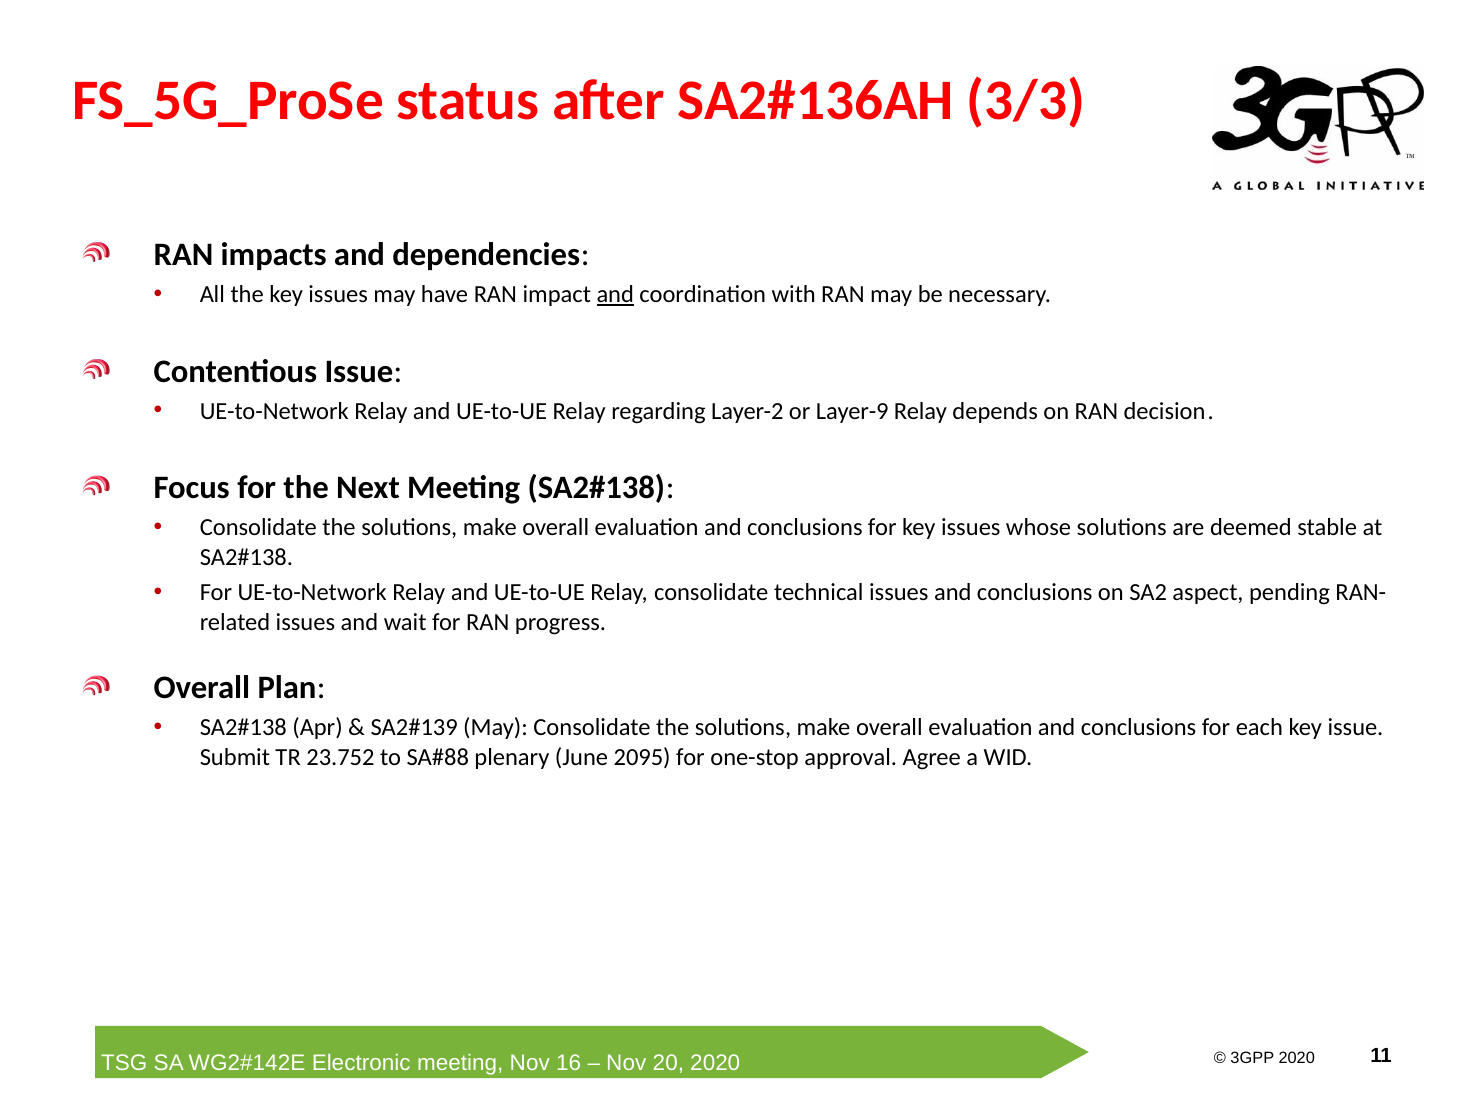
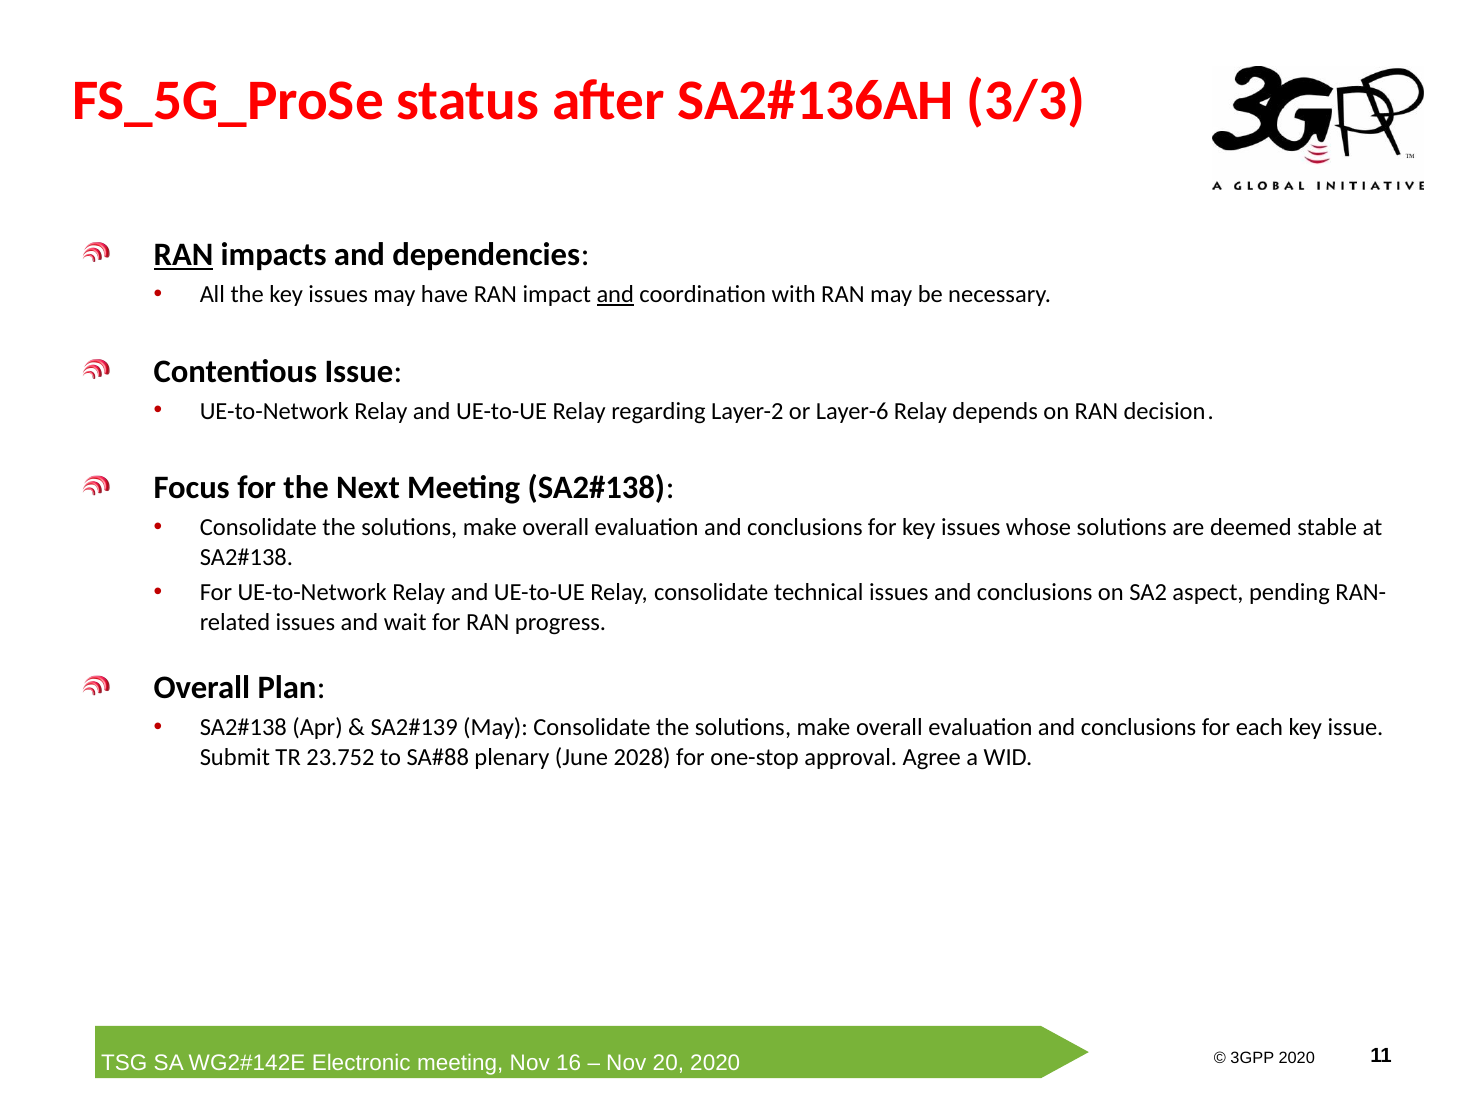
RAN at (184, 255) underline: none -> present
Layer-9: Layer-9 -> Layer-6
2095: 2095 -> 2028
